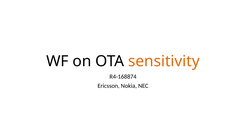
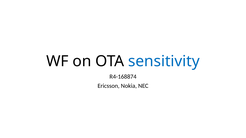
sensitivity colour: orange -> blue
